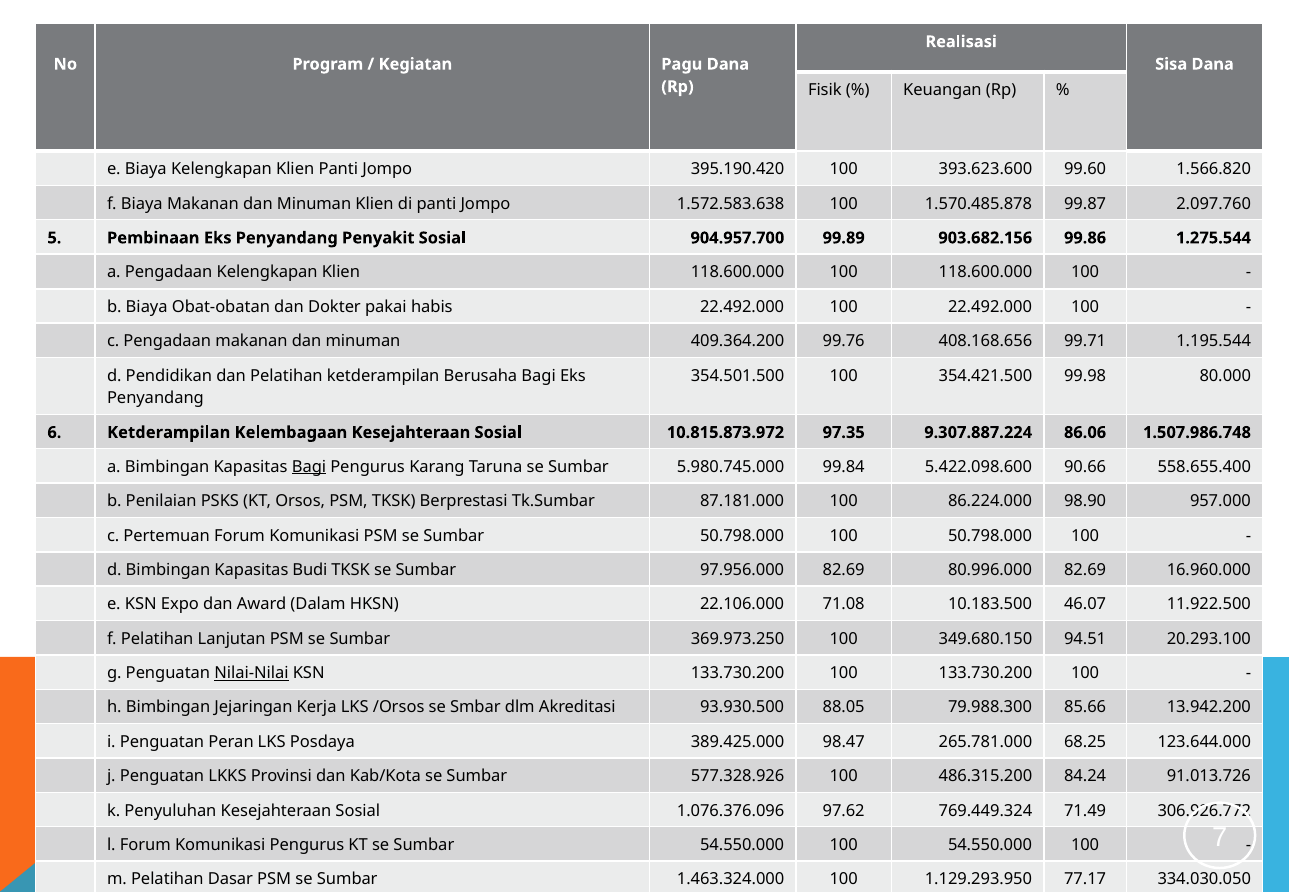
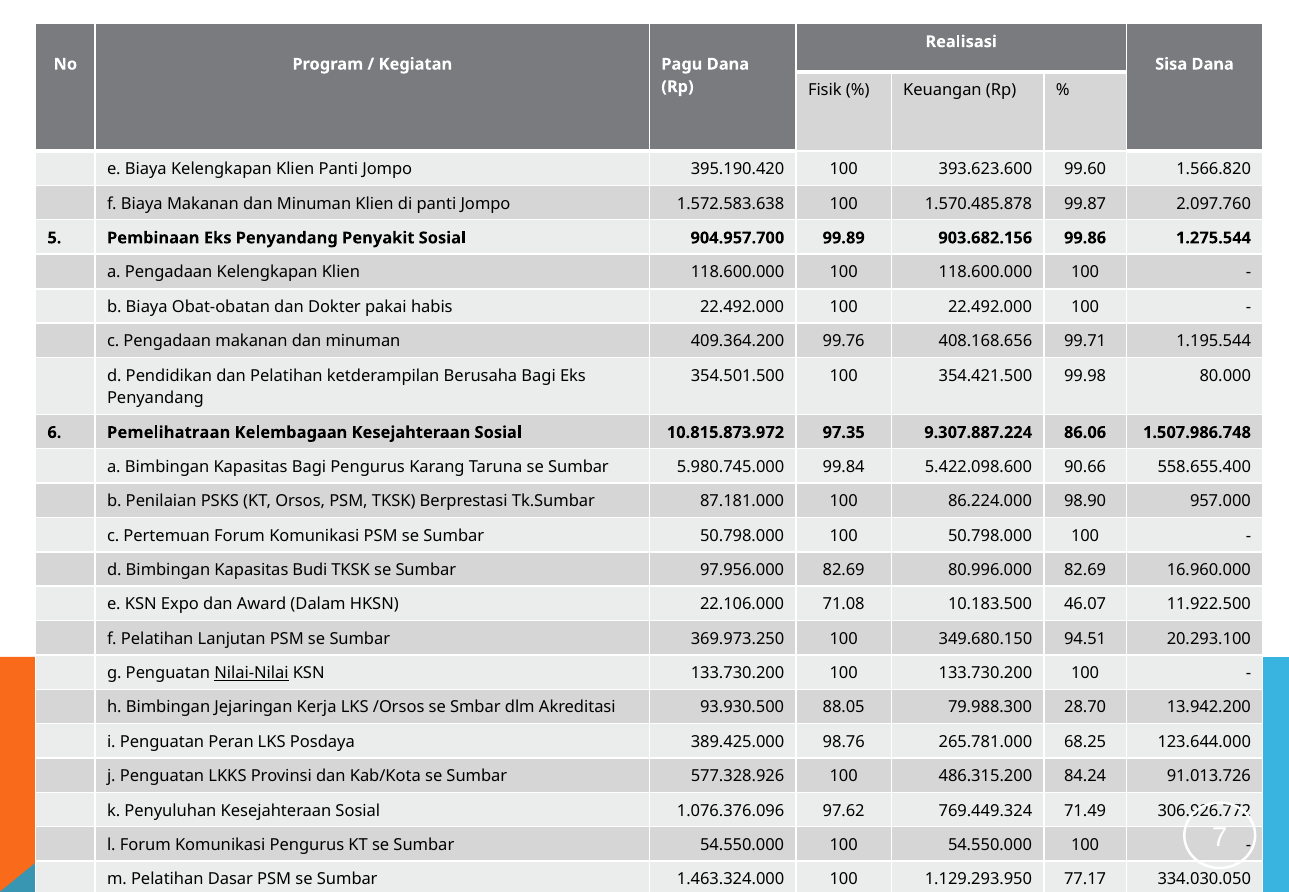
6 Ketderampilan: Ketderampilan -> Pemelihatraan
Bagi at (309, 467) underline: present -> none
85.66: 85.66 -> 28.70
98.47: 98.47 -> 98.76
